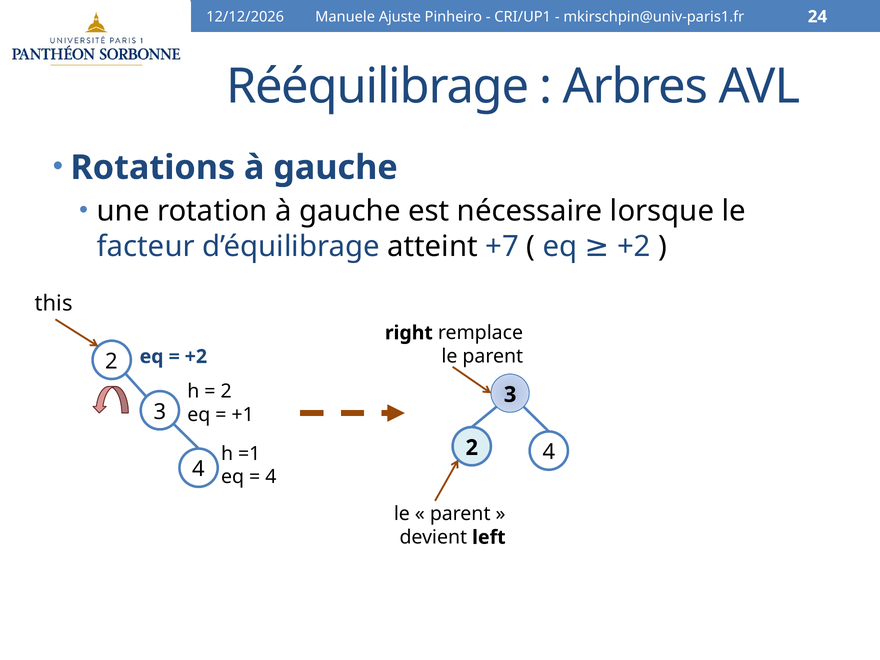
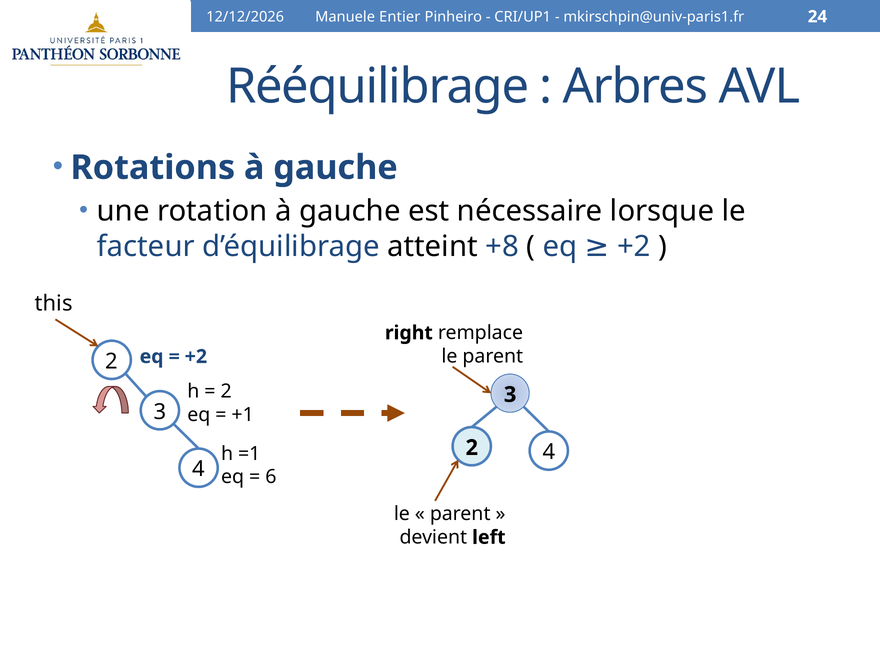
Ajuste: Ajuste -> Entier
+7: +7 -> +8
4 at (271, 477): 4 -> 6
